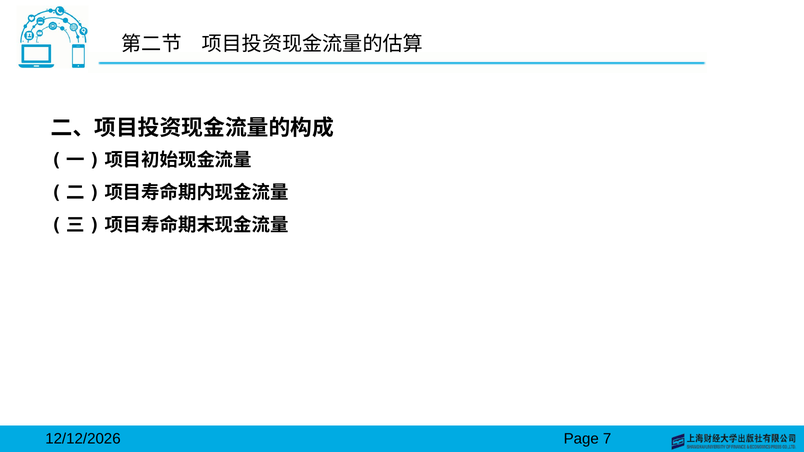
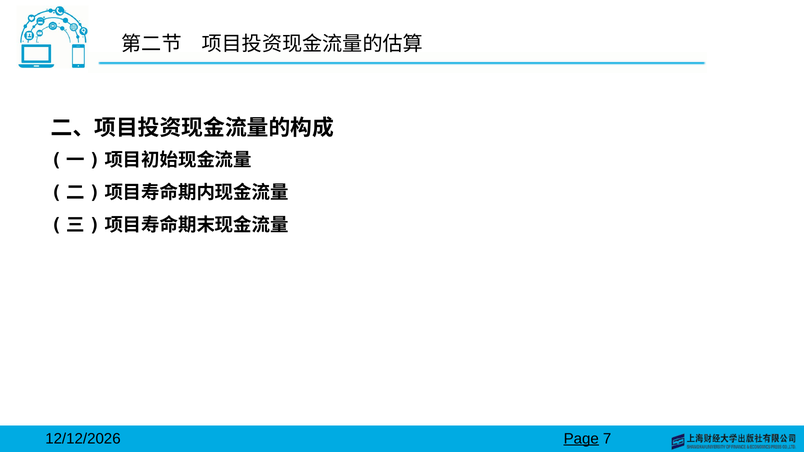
Page underline: none -> present
